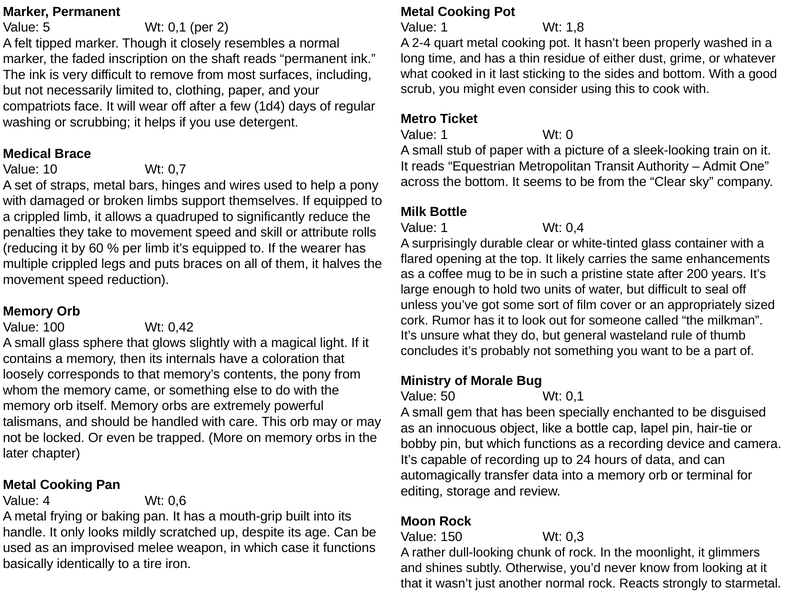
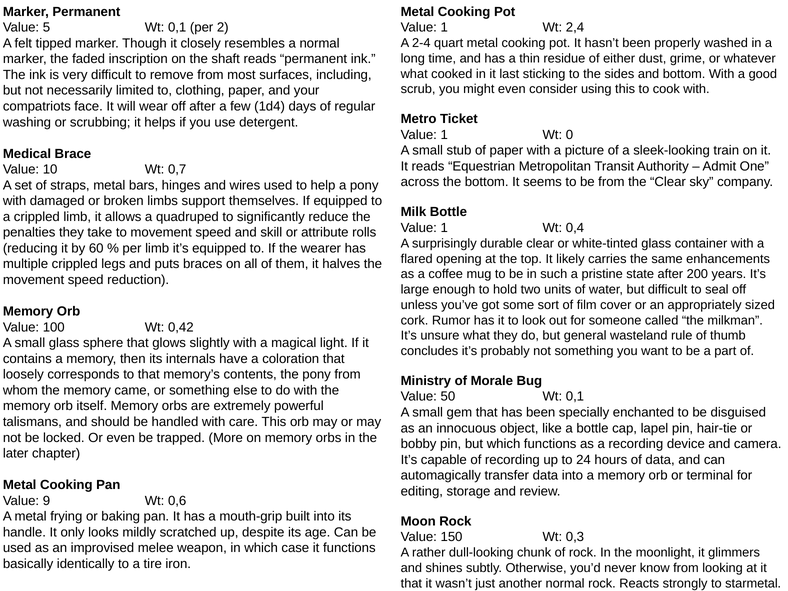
1,8: 1,8 -> 2,4
4: 4 -> 9
